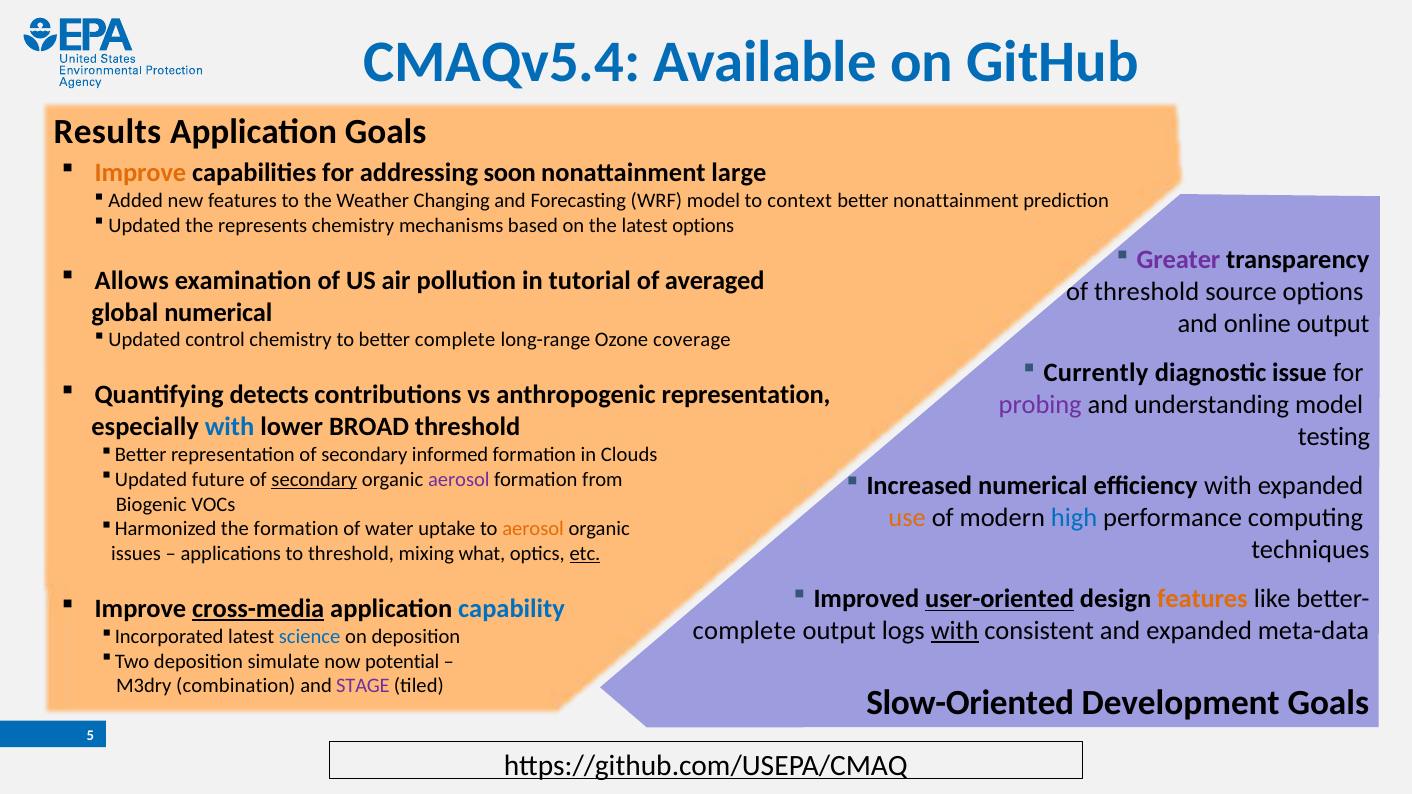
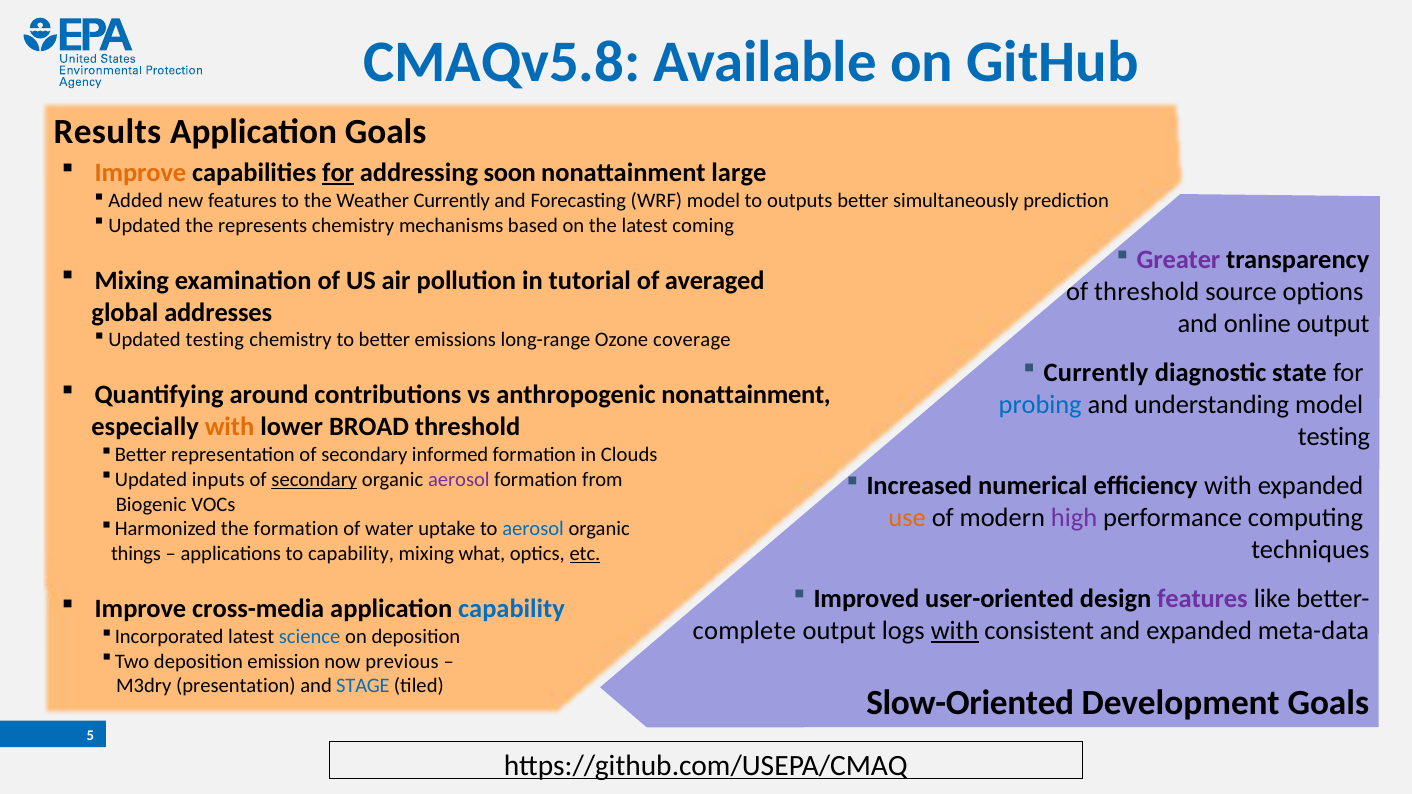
CMAQv5.4: CMAQv5.4 -> CMAQv5.8
for at (338, 173) underline: none -> present
Weather Changing: Changing -> Currently
context: context -> outputs
better nonattainment: nonattainment -> simultaneously
latest options: options -> coming
Allows at (132, 281): Allows -> Mixing
global numerical: numerical -> addresses
control at (215, 340): control -> testing
better complete: complete -> emissions
issue: issue -> state
detects: detects -> around
anthropogenic representation: representation -> nonattainment
probing colour: purple -> blue
with at (230, 427) colour: blue -> orange
future: future -> inputs
high colour: blue -> purple
aerosol at (533, 529) colour: orange -> blue
issues: issues -> things
to threshold: threshold -> capability
user-oriented underline: present -> none
features at (1202, 599) colour: orange -> purple
cross-media underline: present -> none
simulate: simulate -> emission
potential: potential -> previous
combination: combination -> presentation
STAGE colour: purple -> blue
